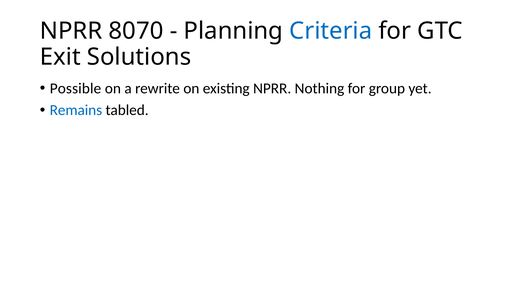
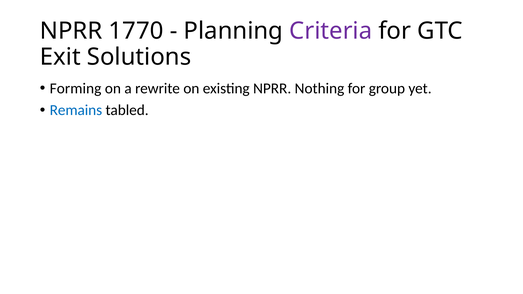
8070: 8070 -> 1770
Criteria colour: blue -> purple
Possible: Possible -> Forming
